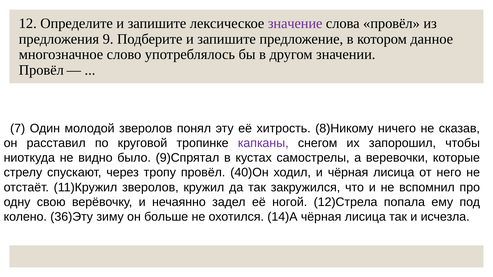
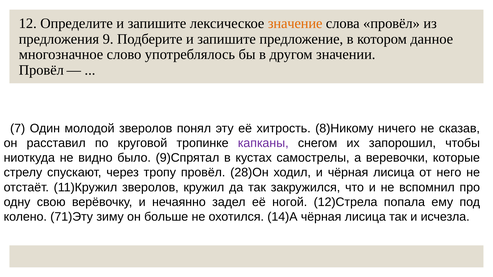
значение colour: purple -> orange
40)Он: 40)Он -> 28)Он
36)Эту: 36)Эту -> 71)Эту
